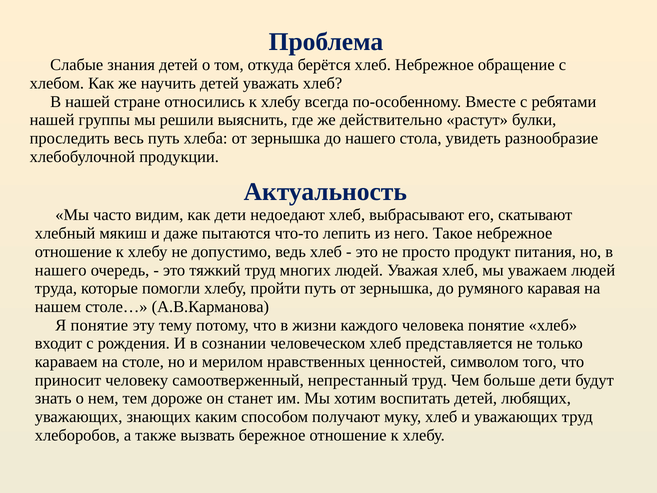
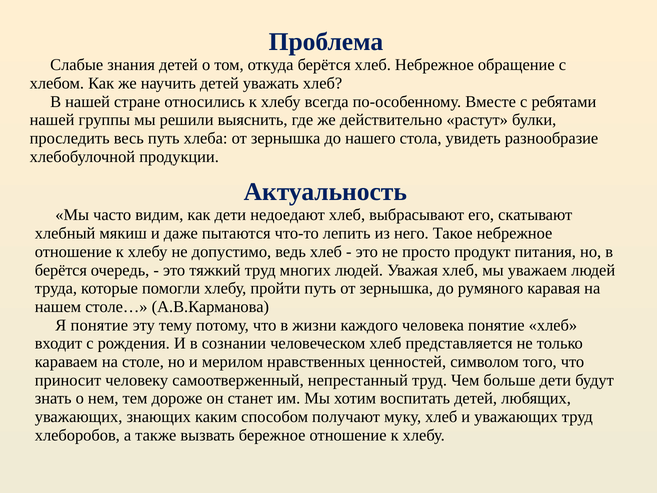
нашего at (61, 270): нашего -> берётся
